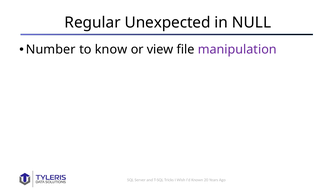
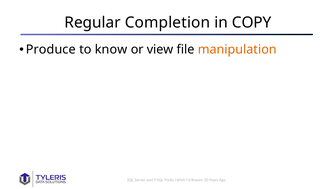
Unexpected: Unexpected -> Completion
NULL: NULL -> COPY
Number: Number -> Produce
manipulation colour: purple -> orange
